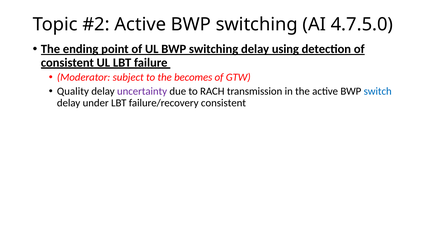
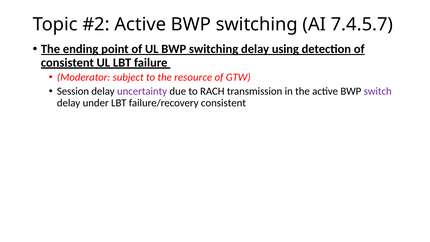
4.7.5.0: 4.7.5.0 -> 7.4.5.7
becomes: becomes -> resource
Quality: Quality -> Session
switch colour: blue -> purple
